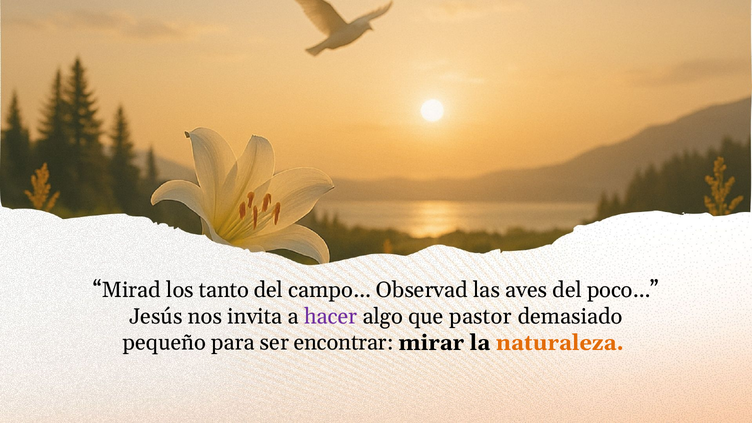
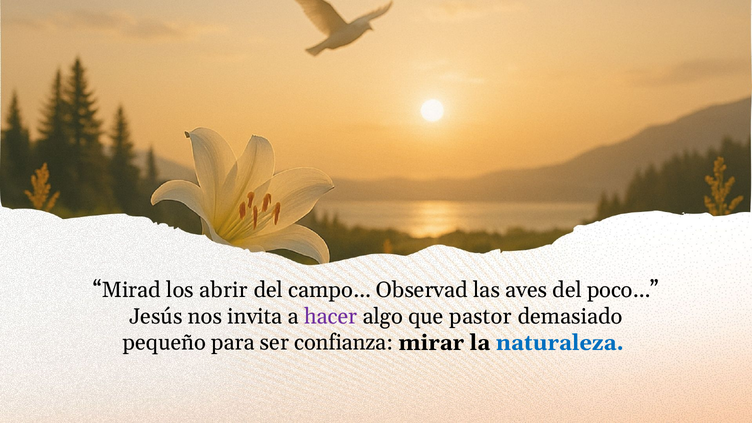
tanto: tanto -> abrir
encontrar: encontrar -> confianza
naturaleza colour: orange -> blue
